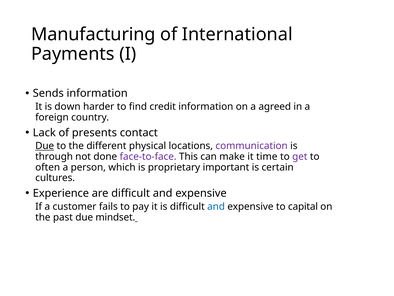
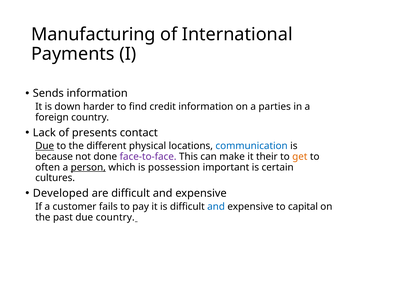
agreed: agreed -> parties
communication colour: purple -> blue
through: through -> because
time: time -> their
get colour: purple -> orange
person underline: none -> present
proprietary: proprietary -> possession
Experience: Experience -> Developed
due mindset: mindset -> country
